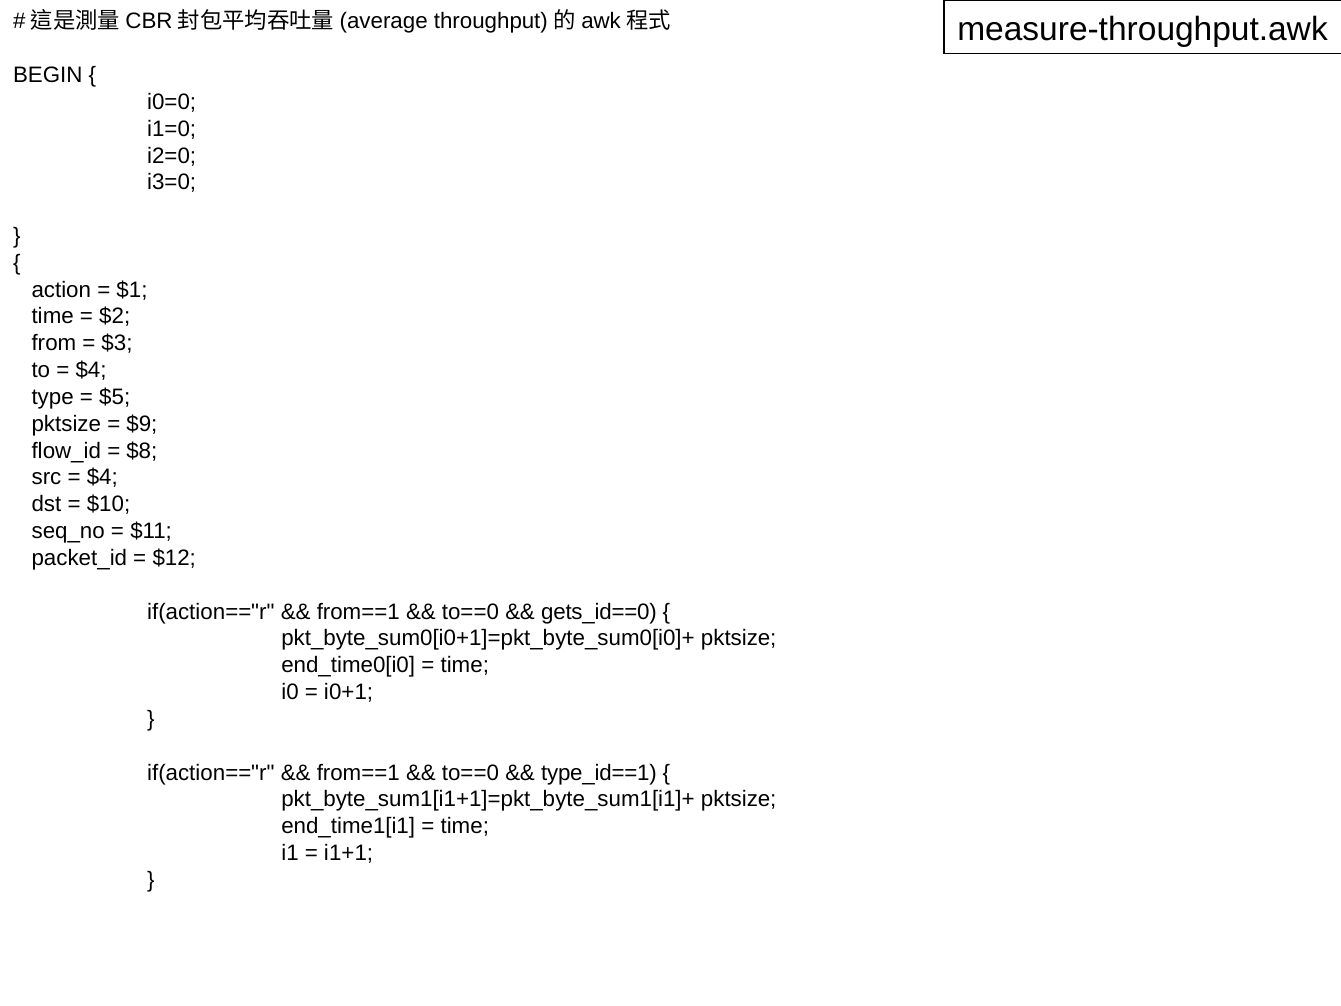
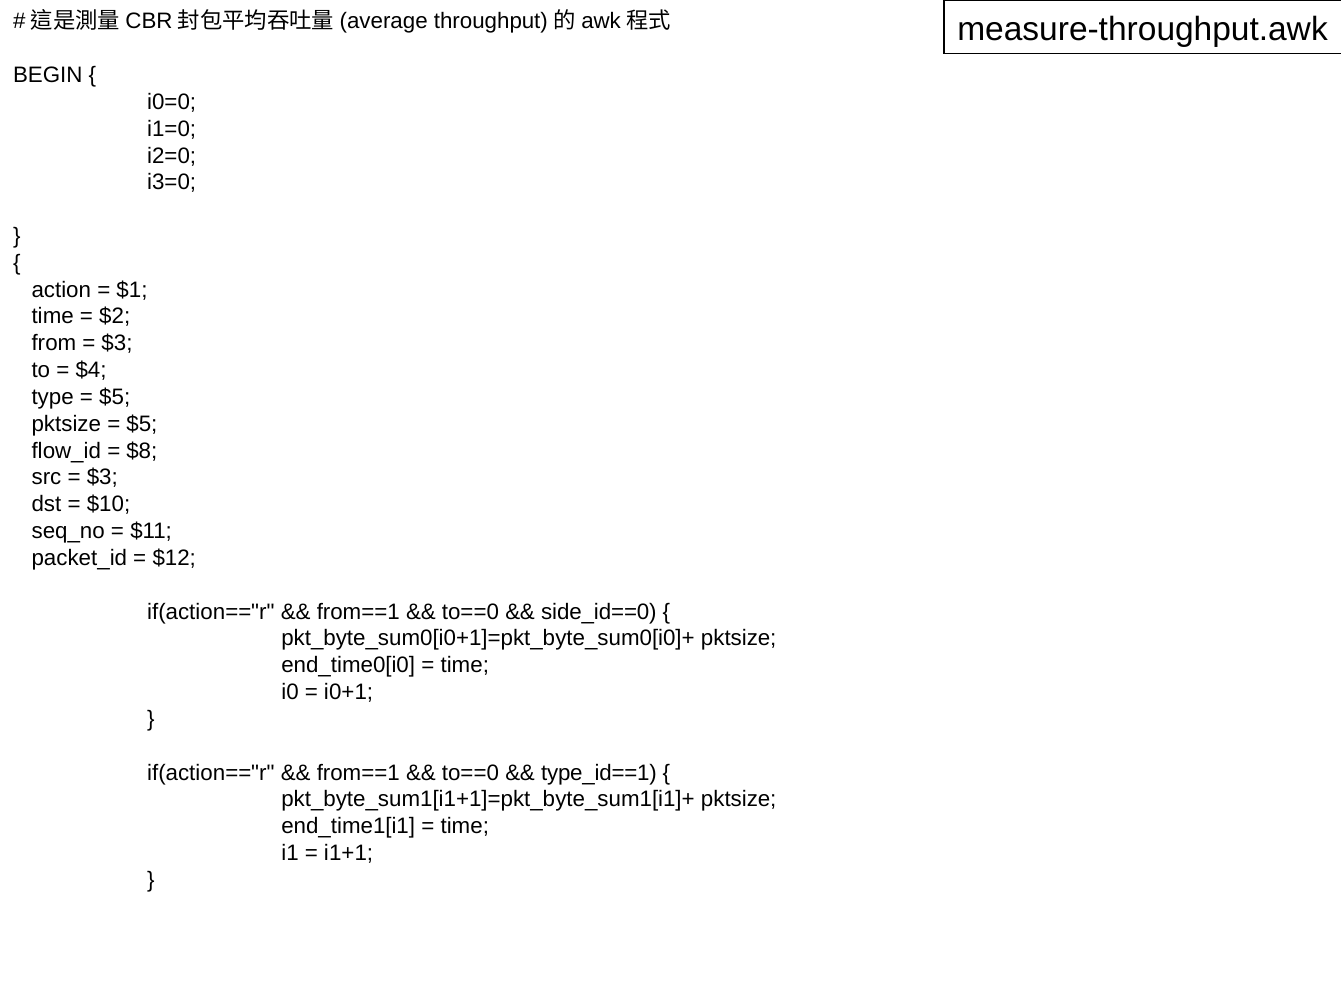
$9 at (142, 424): $9 -> $5
$4 at (102, 477): $4 -> $3
gets_id==0: gets_id==0 -> side_id==0
